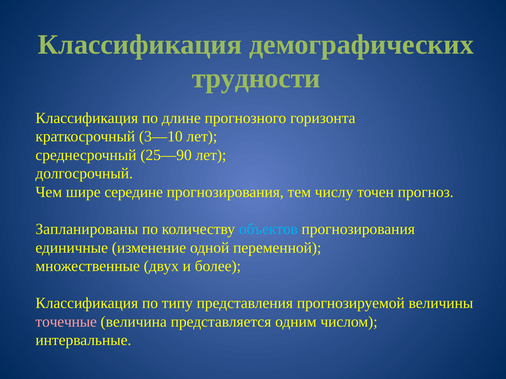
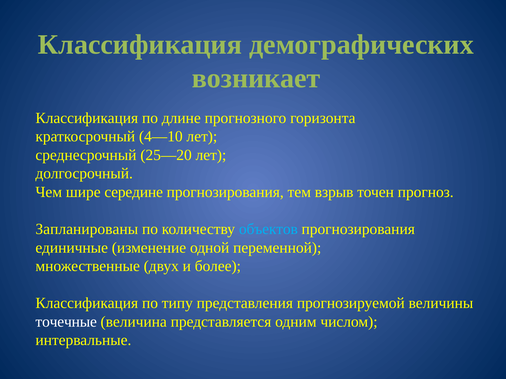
трудности: трудности -> возникает
3—10: 3—10 -> 4—10
25—90: 25—90 -> 25—20
числу: числу -> взрыв
точечные colour: pink -> white
